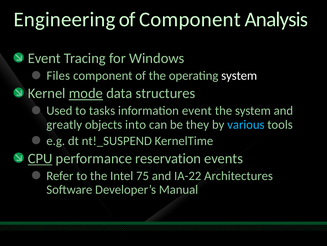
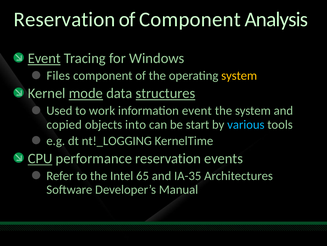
Engineering at (65, 19): Engineering -> Reservation
Event at (44, 58) underline: none -> present
system at (239, 76) colour: white -> yellow
structures underline: none -> present
tasks: tasks -> work
greatly: greatly -> copied
they: they -> start
nt!_SUSPEND: nt!_SUSPEND -> nt!_LOGGING
75: 75 -> 65
IA-22: IA-22 -> IA-35
